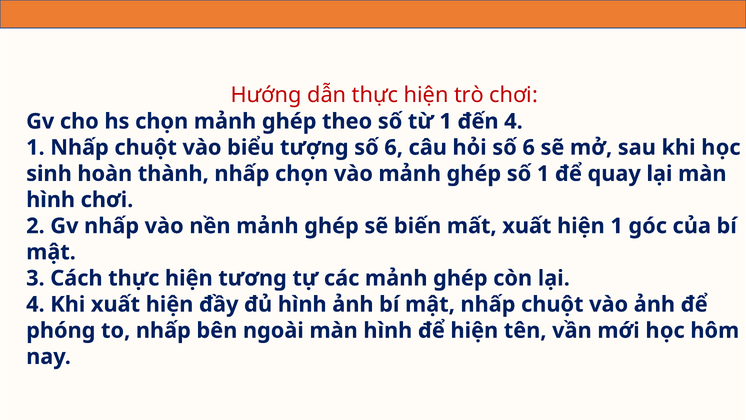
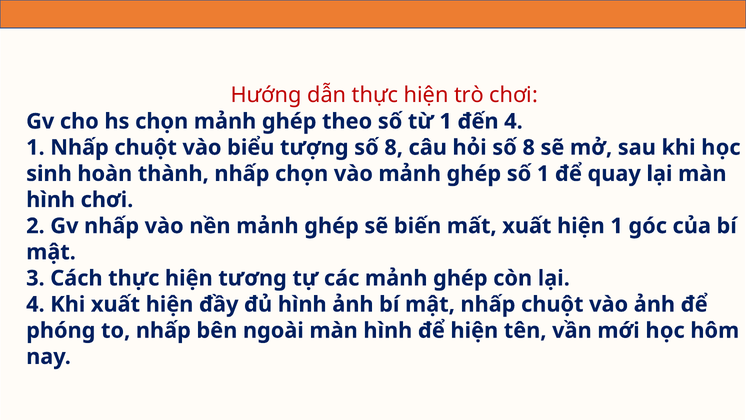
tượng số 6: 6 -> 8
hỏi số 6: 6 -> 8
